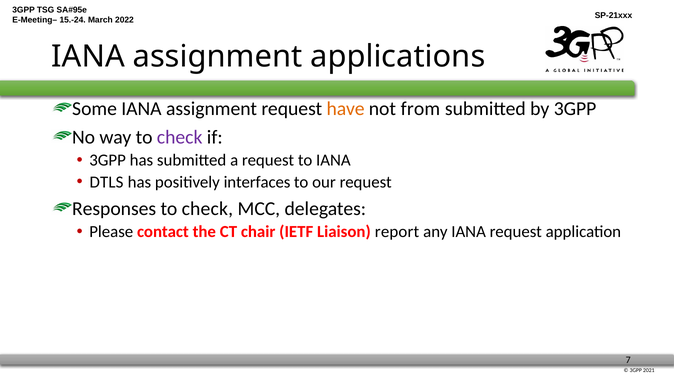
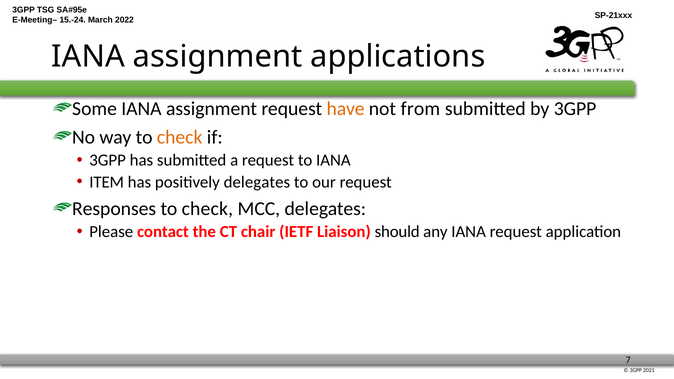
check at (180, 137) colour: purple -> orange
DTLS: DTLS -> ITEM
positively interfaces: interfaces -> delegates
report: report -> should
